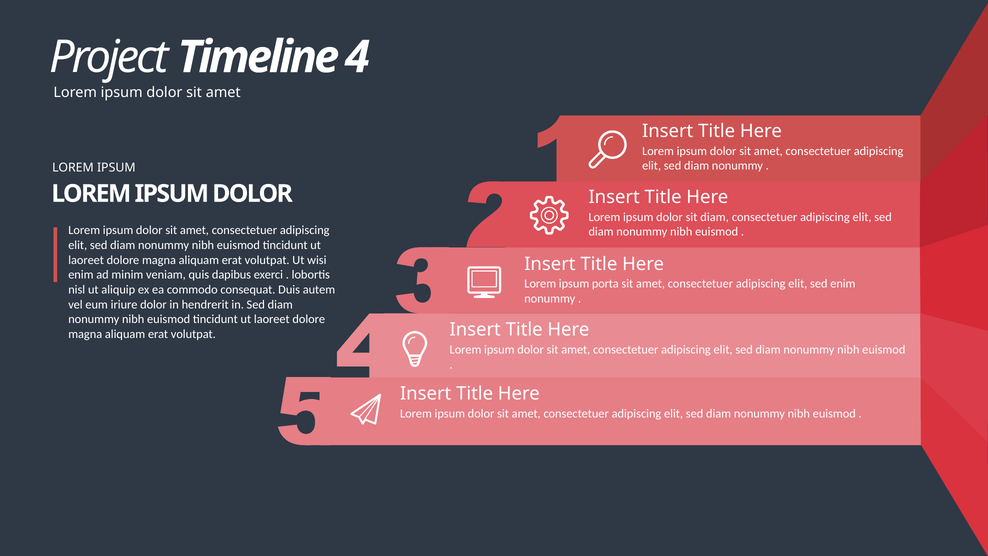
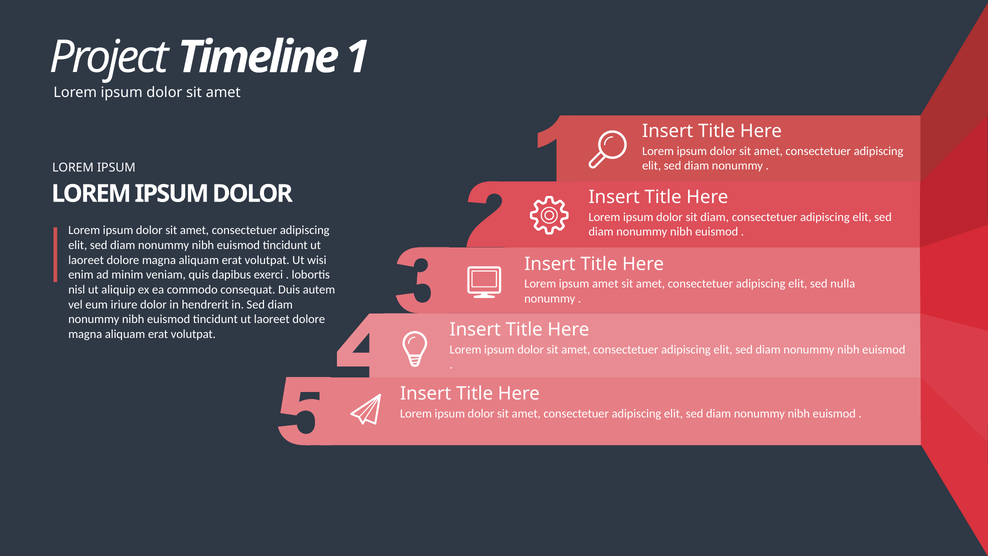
4: 4 -> 1
ipsum porta: porta -> amet
sed enim: enim -> nulla
